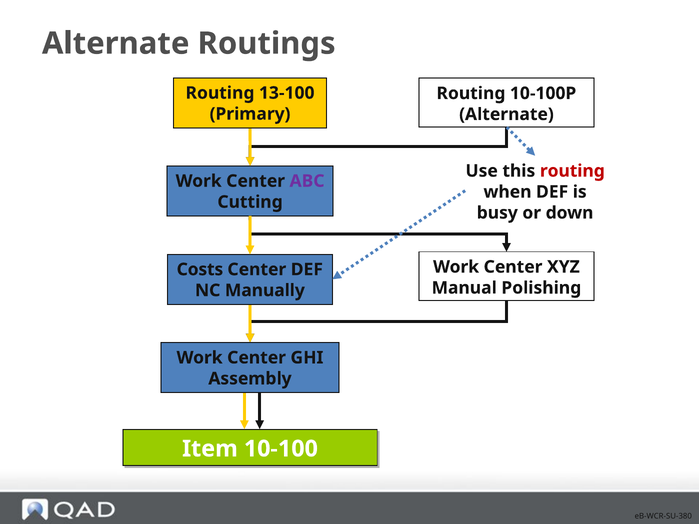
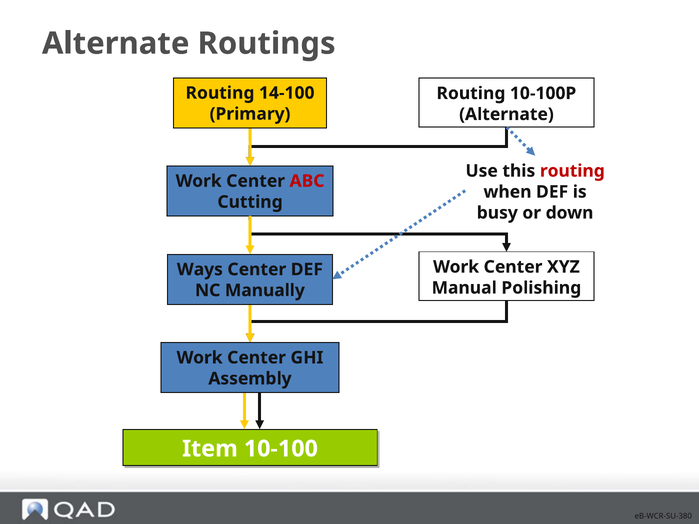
13-100: 13-100 -> 14-100
ABC colour: purple -> red
Costs: Costs -> Ways
